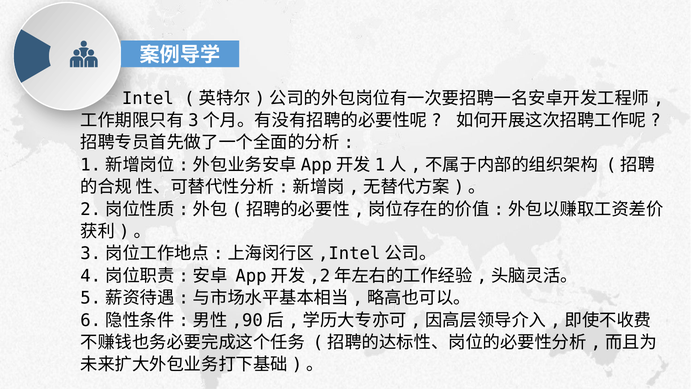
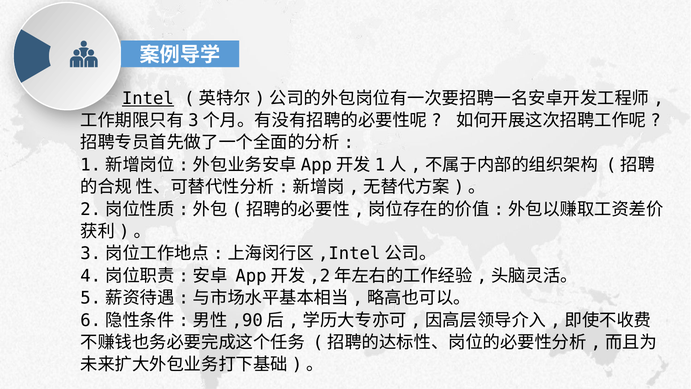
Intel underline: none -> present
